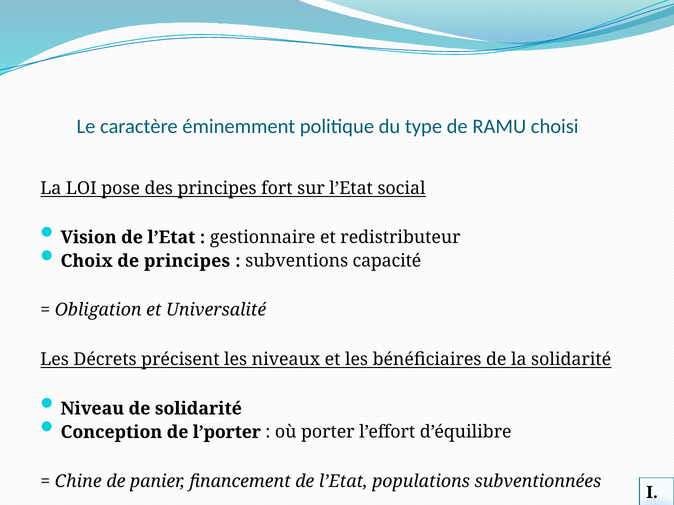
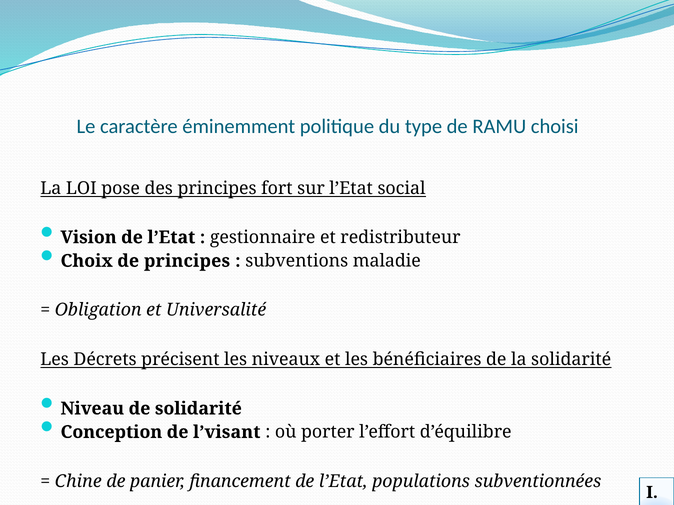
capacité: capacité -> maladie
l’porter: l’porter -> l’visant
